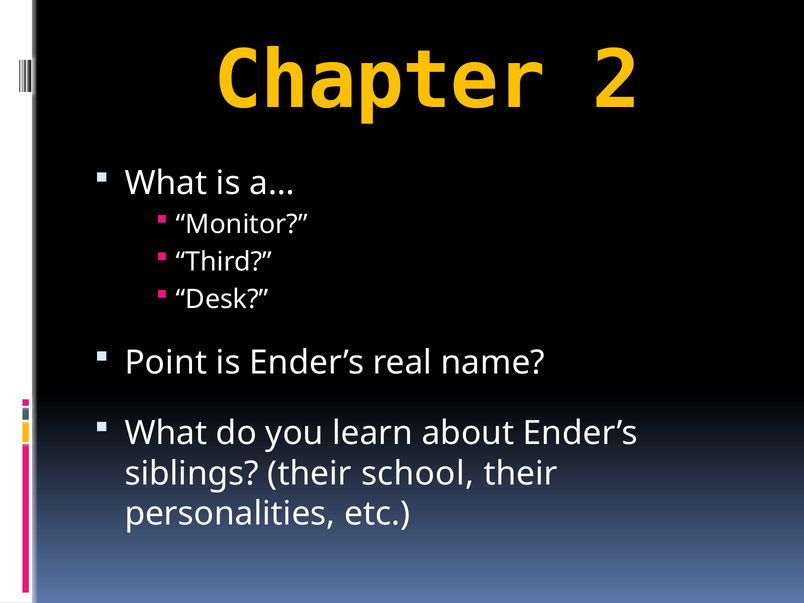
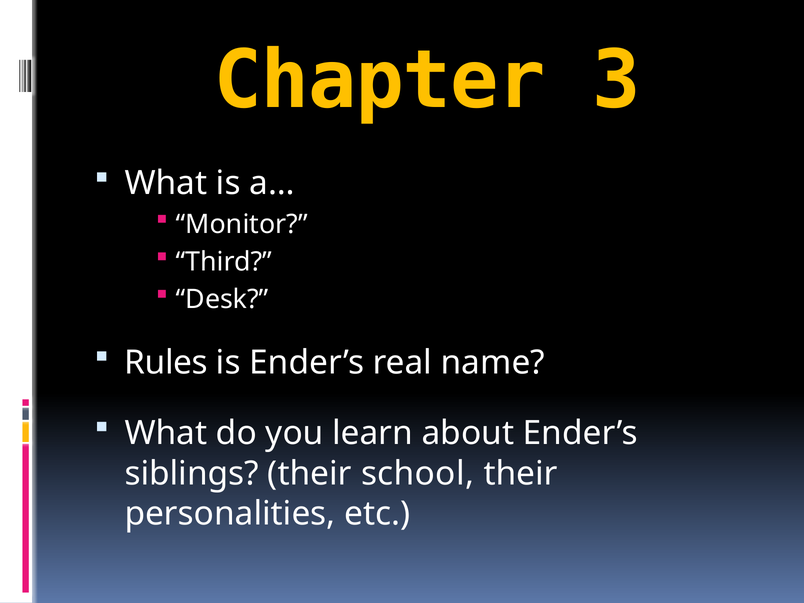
2: 2 -> 3
Point: Point -> Rules
